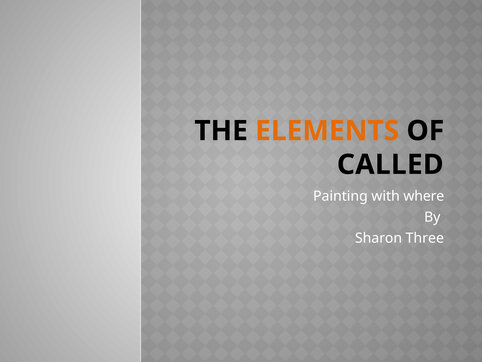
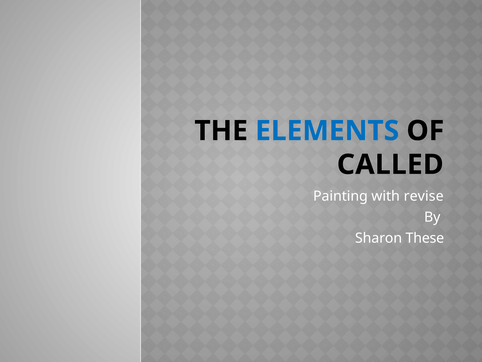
ELEMENTS colour: orange -> blue
where: where -> revise
Three: Three -> These
